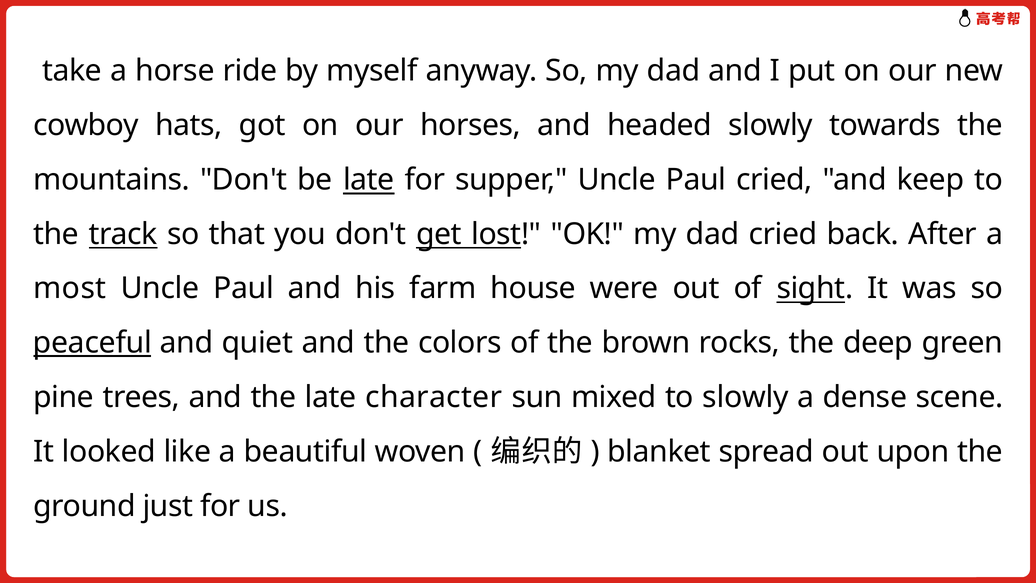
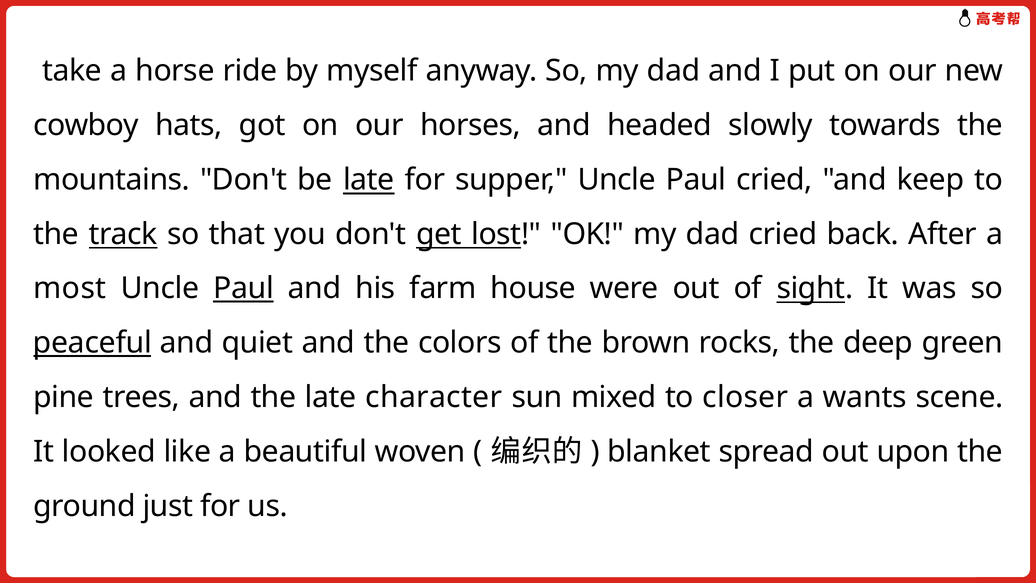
Paul at (244, 288) underline: none -> present
to slowly: slowly -> closer
dense: dense -> wants
